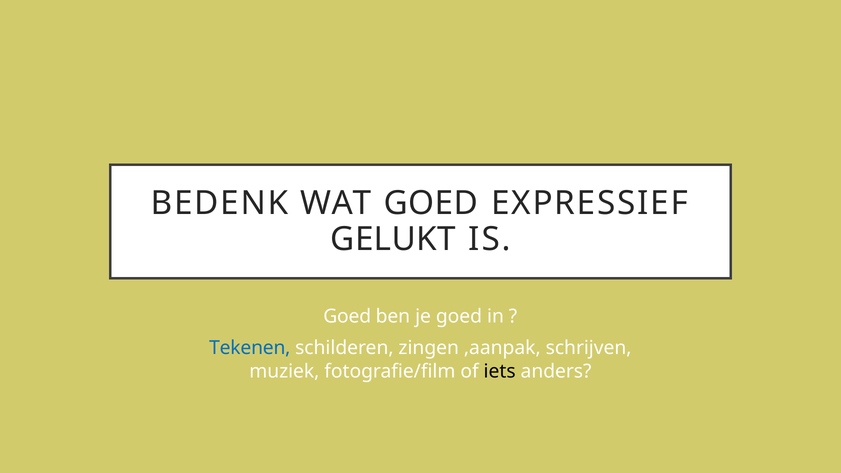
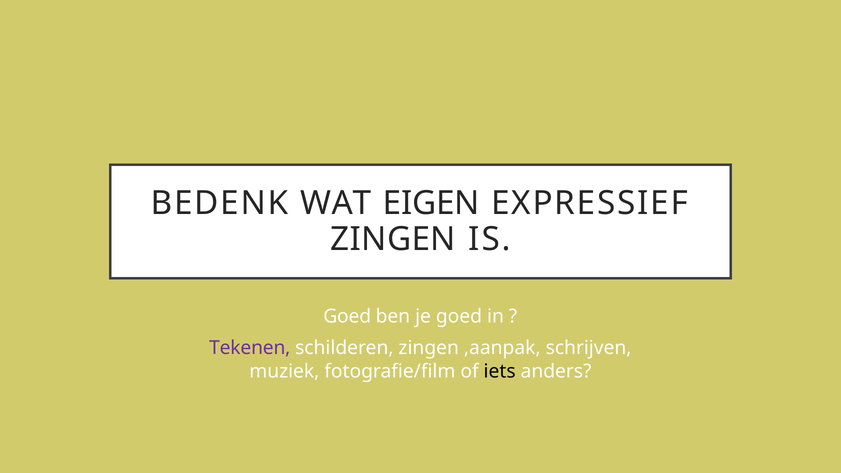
WAT GOED: GOED -> EIGEN
GELUKT at (393, 239): GELUKT -> ZINGEN
Tekenen colour: blue -> purple
